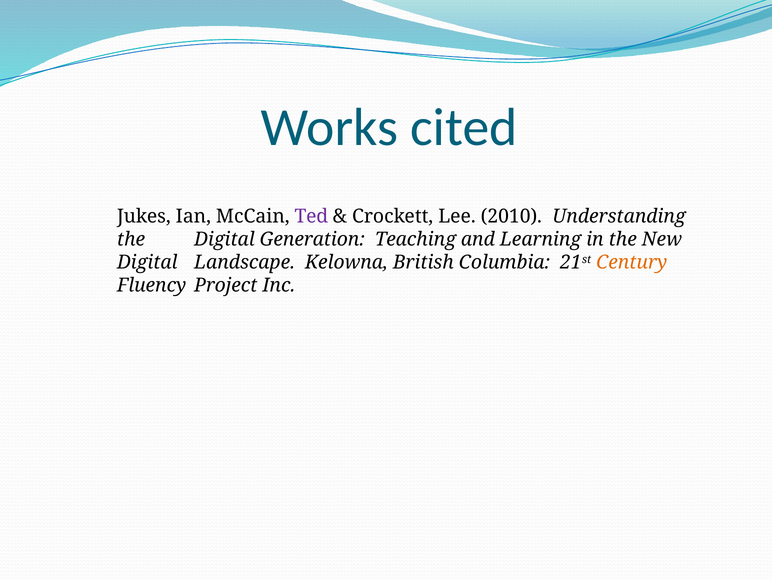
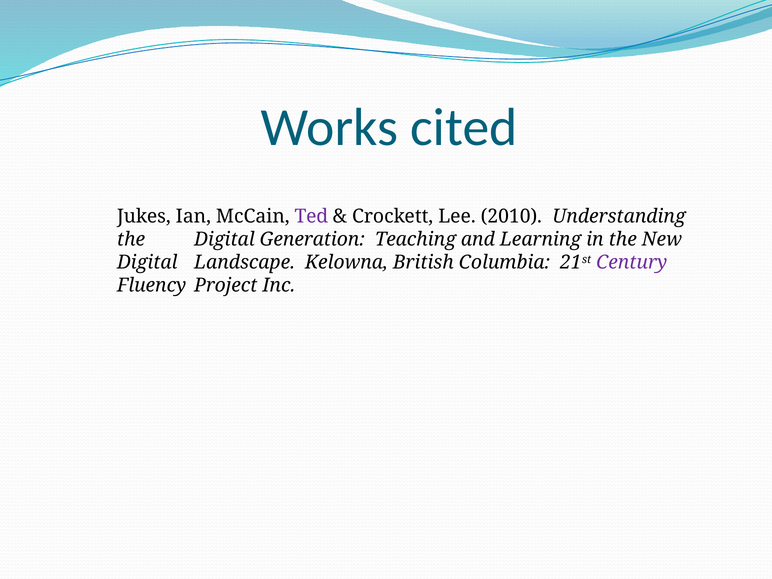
Century colour: orange -> purple
